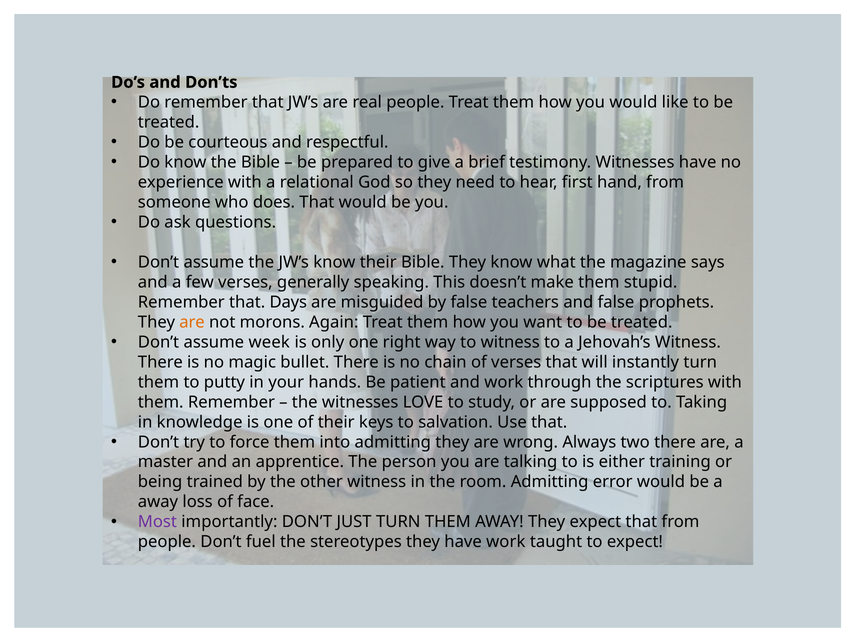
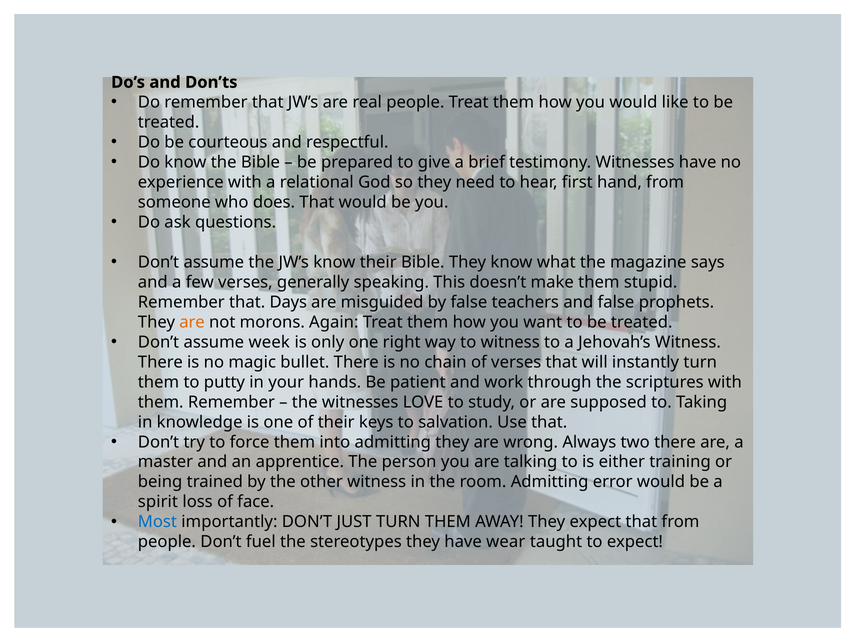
away at (158, 502): away -> spirit
Most colour: purple -> blue
have work: work -> wear
